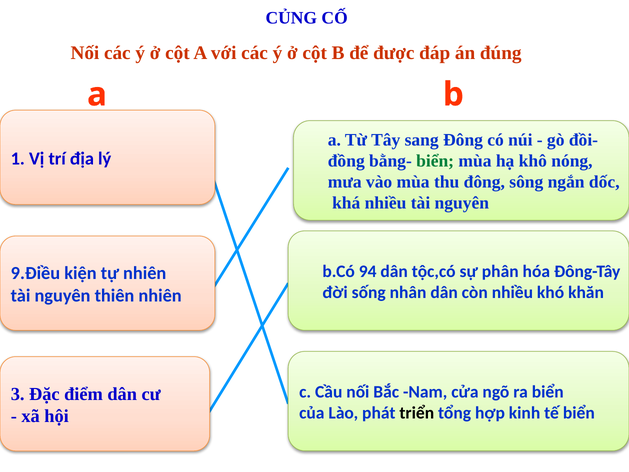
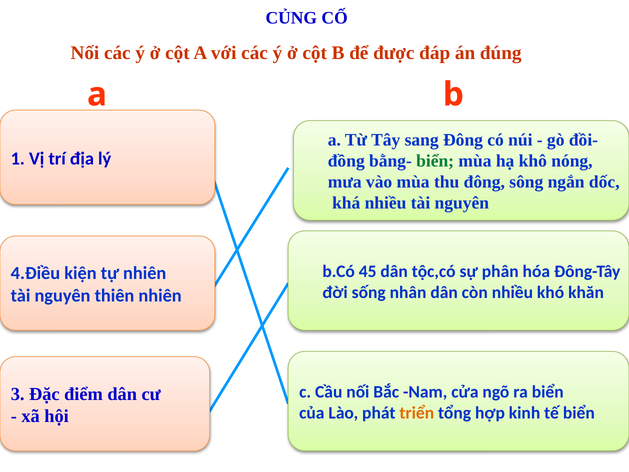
94: 94 -> 45
9.Điều: 9.Điều -> 4.Điều
triển colour: black -> orange
